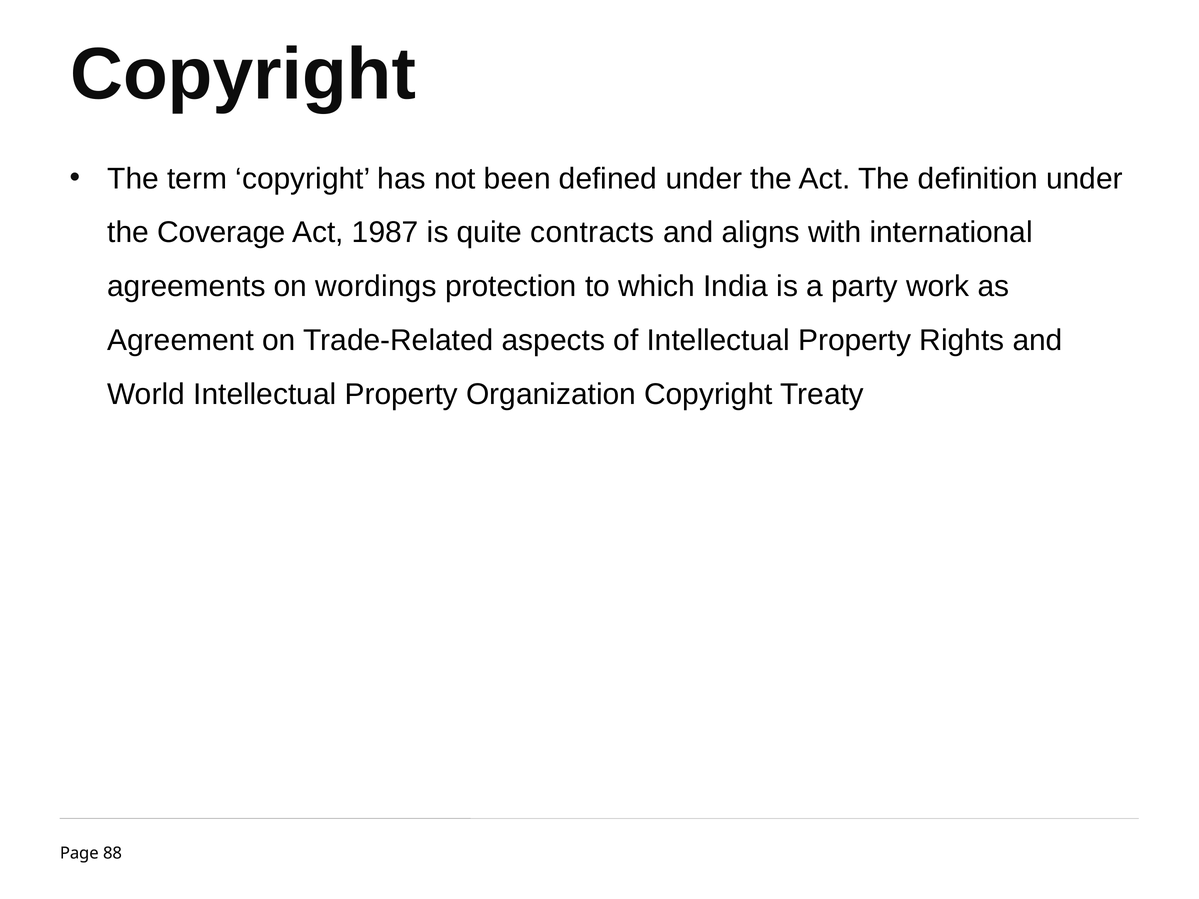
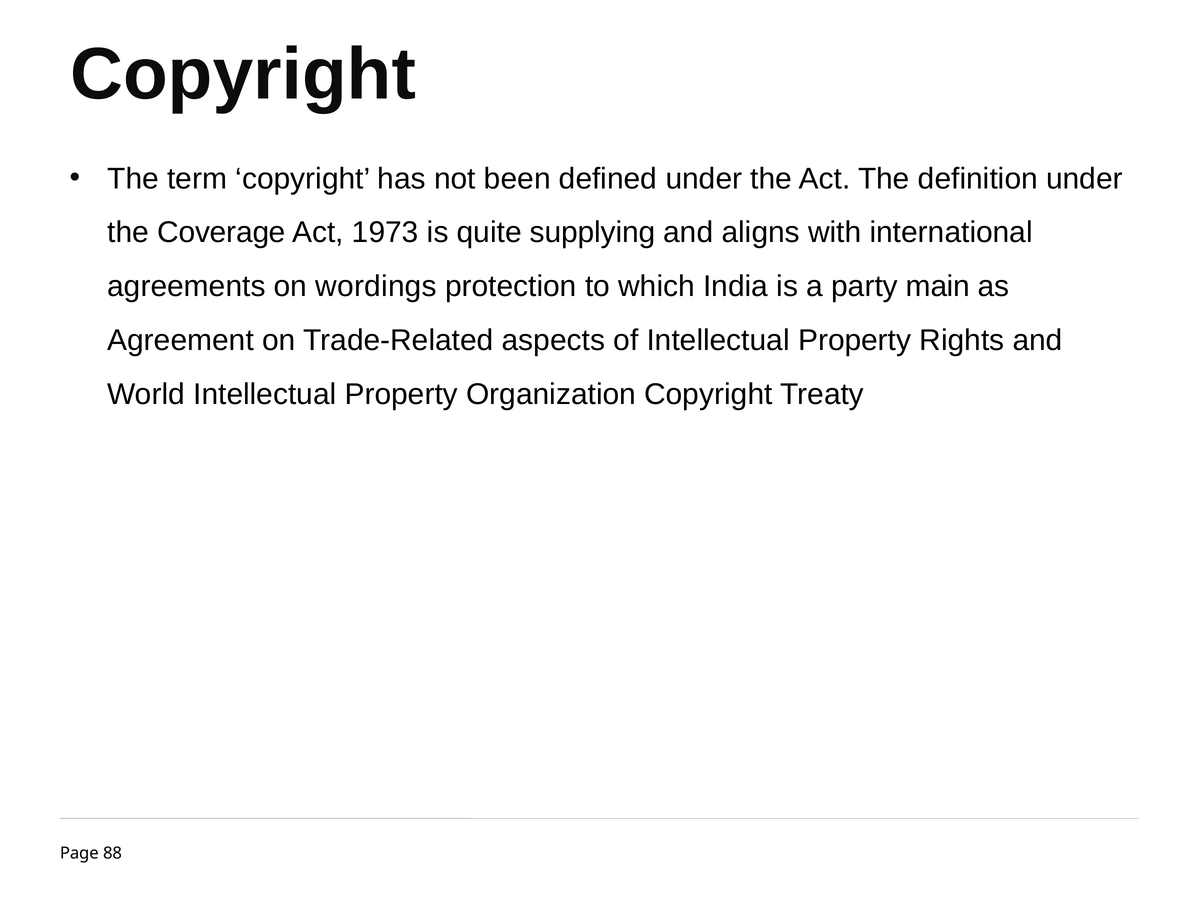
1987: 1987 -> 1973
contracts: contracts -> supplying
work: work -> main
